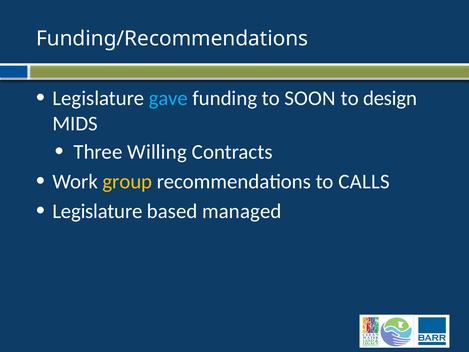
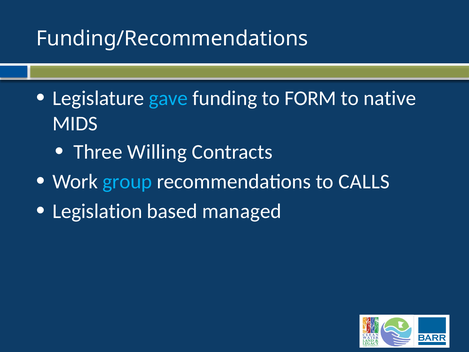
SOON: SOON -> FORM
design: design -> native
group colour: yellow -> light blue
Legislature at (97, 211): Legislature -> Legislation
